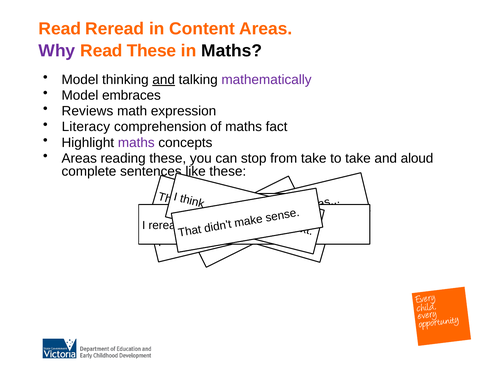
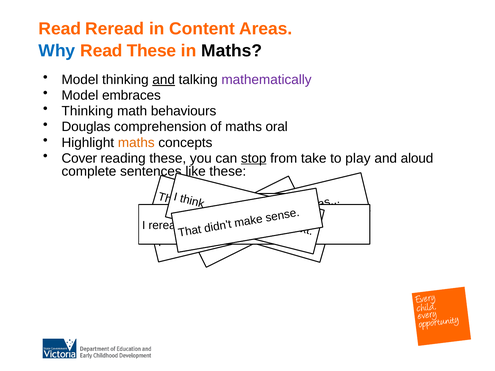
Why at (57, 51) colour: purple -> blue
Reviews at (87, 111): Reviews -> Thinking
expression: expression -> behaviours
Literacy: Literacy -> Douglas
fact: fact -> oral
maths at (136, 143) colour: purple -> orange
Areas at (79, 158): Areas -> Cover
stop underline: none -> present
to take: take -> play
